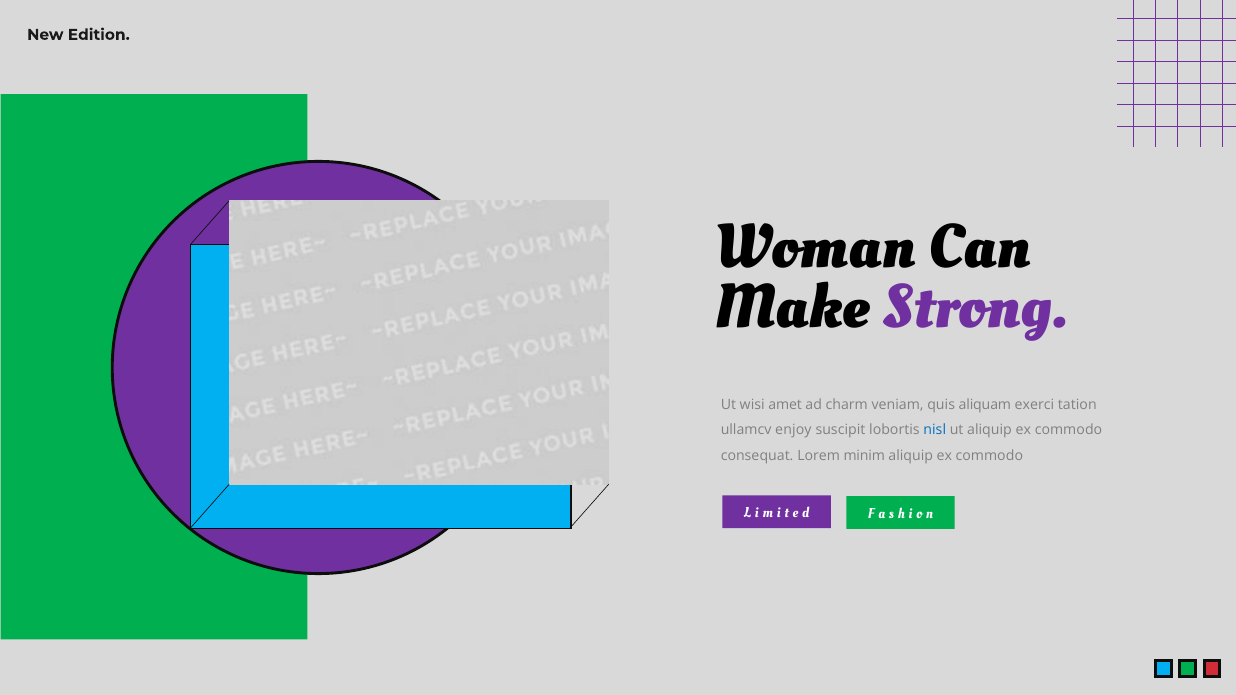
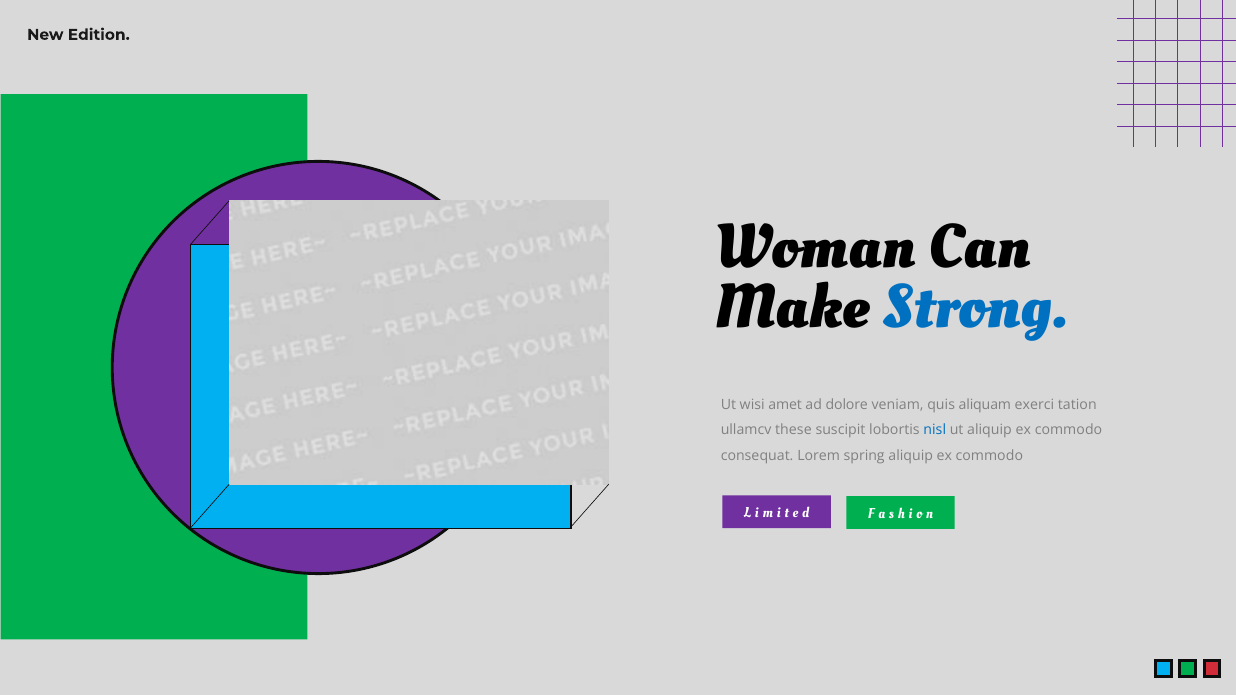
Strong colour: purple -> blue
charm: charm -> dolore
enjoy: enjoy -> these
minim: minim -> spring
